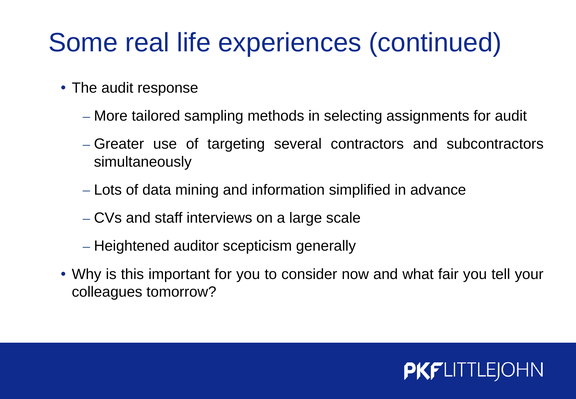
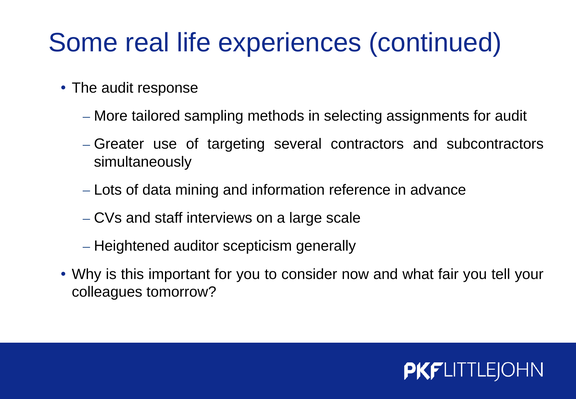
simplified: simplified -> reference
